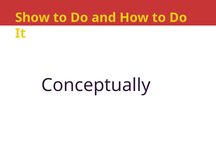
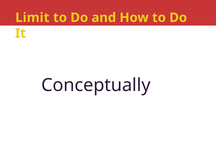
Show: Show -> Limit
